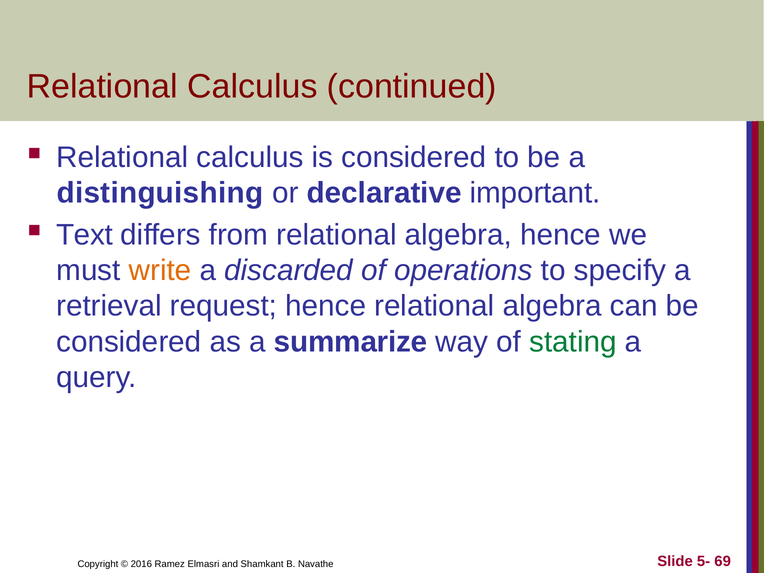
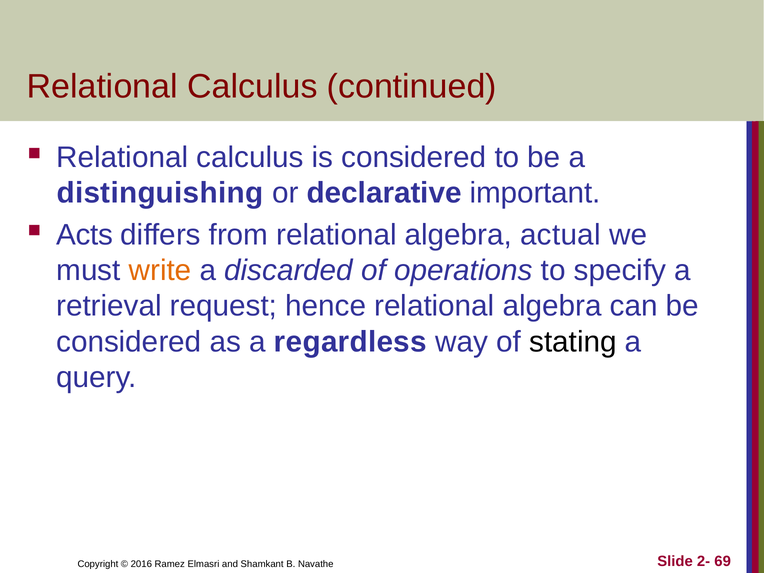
Text: Text -> Acts
algebra hence: hence -> actual
summarize: summarize -> regardless
stating colour: green -> black
5-: 5- -> 2-
